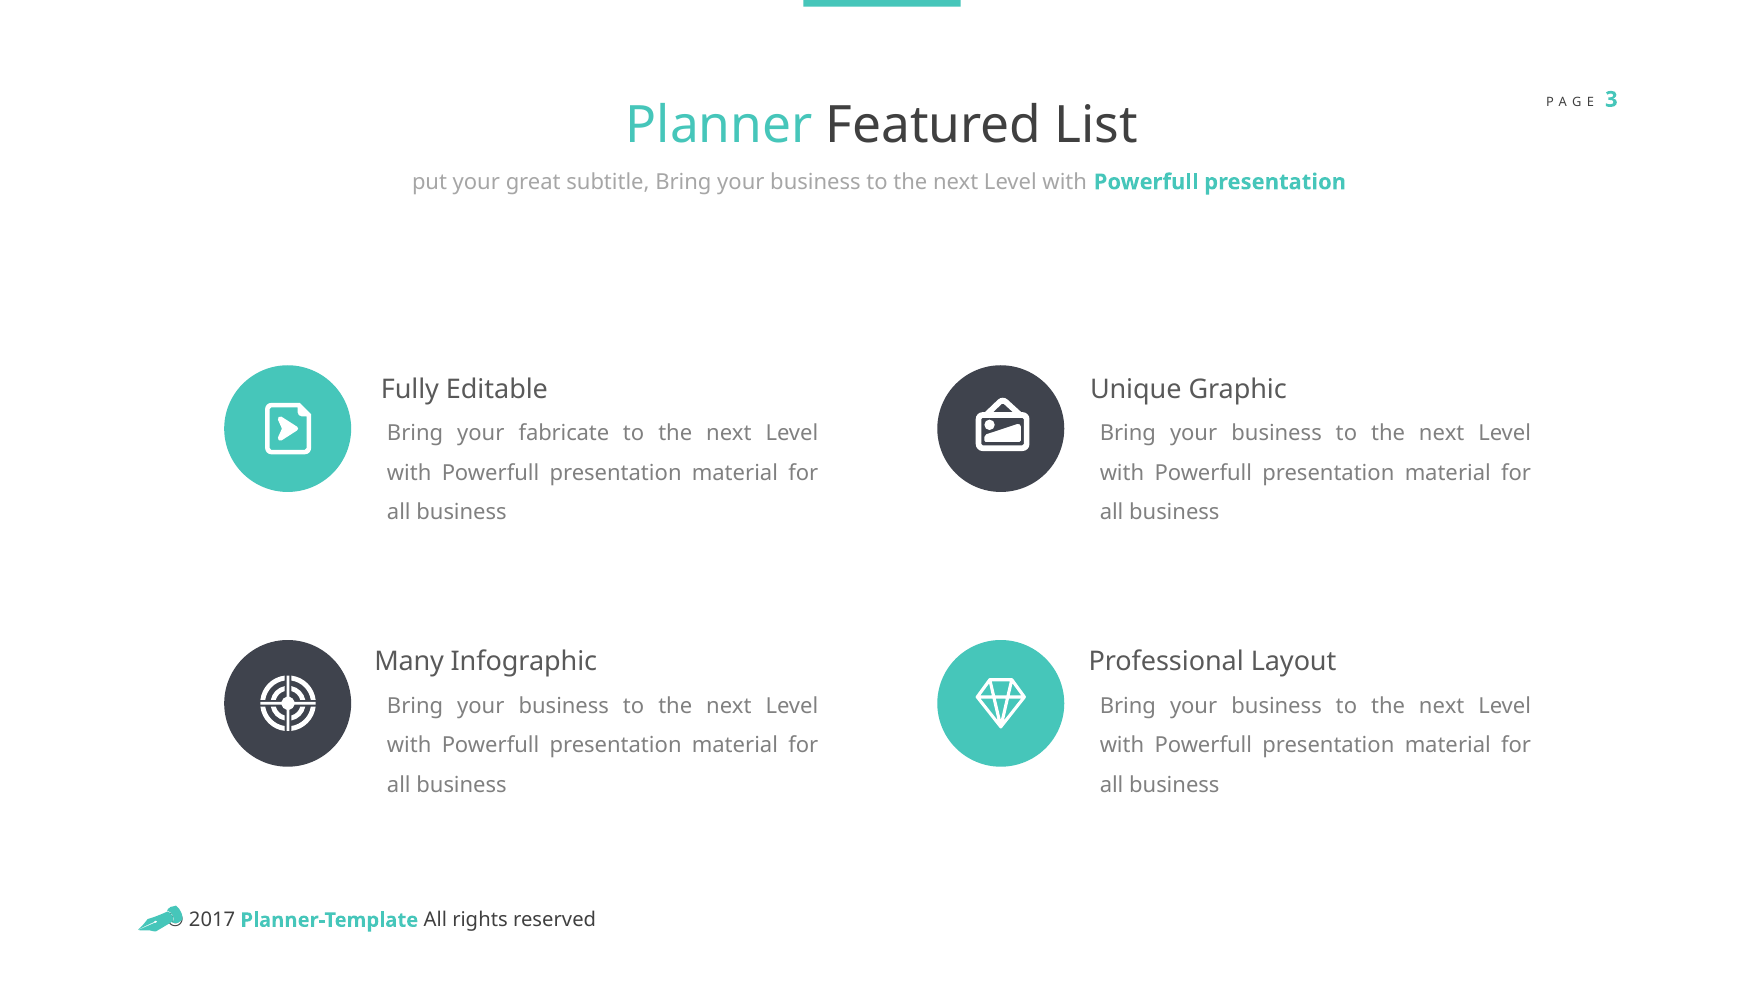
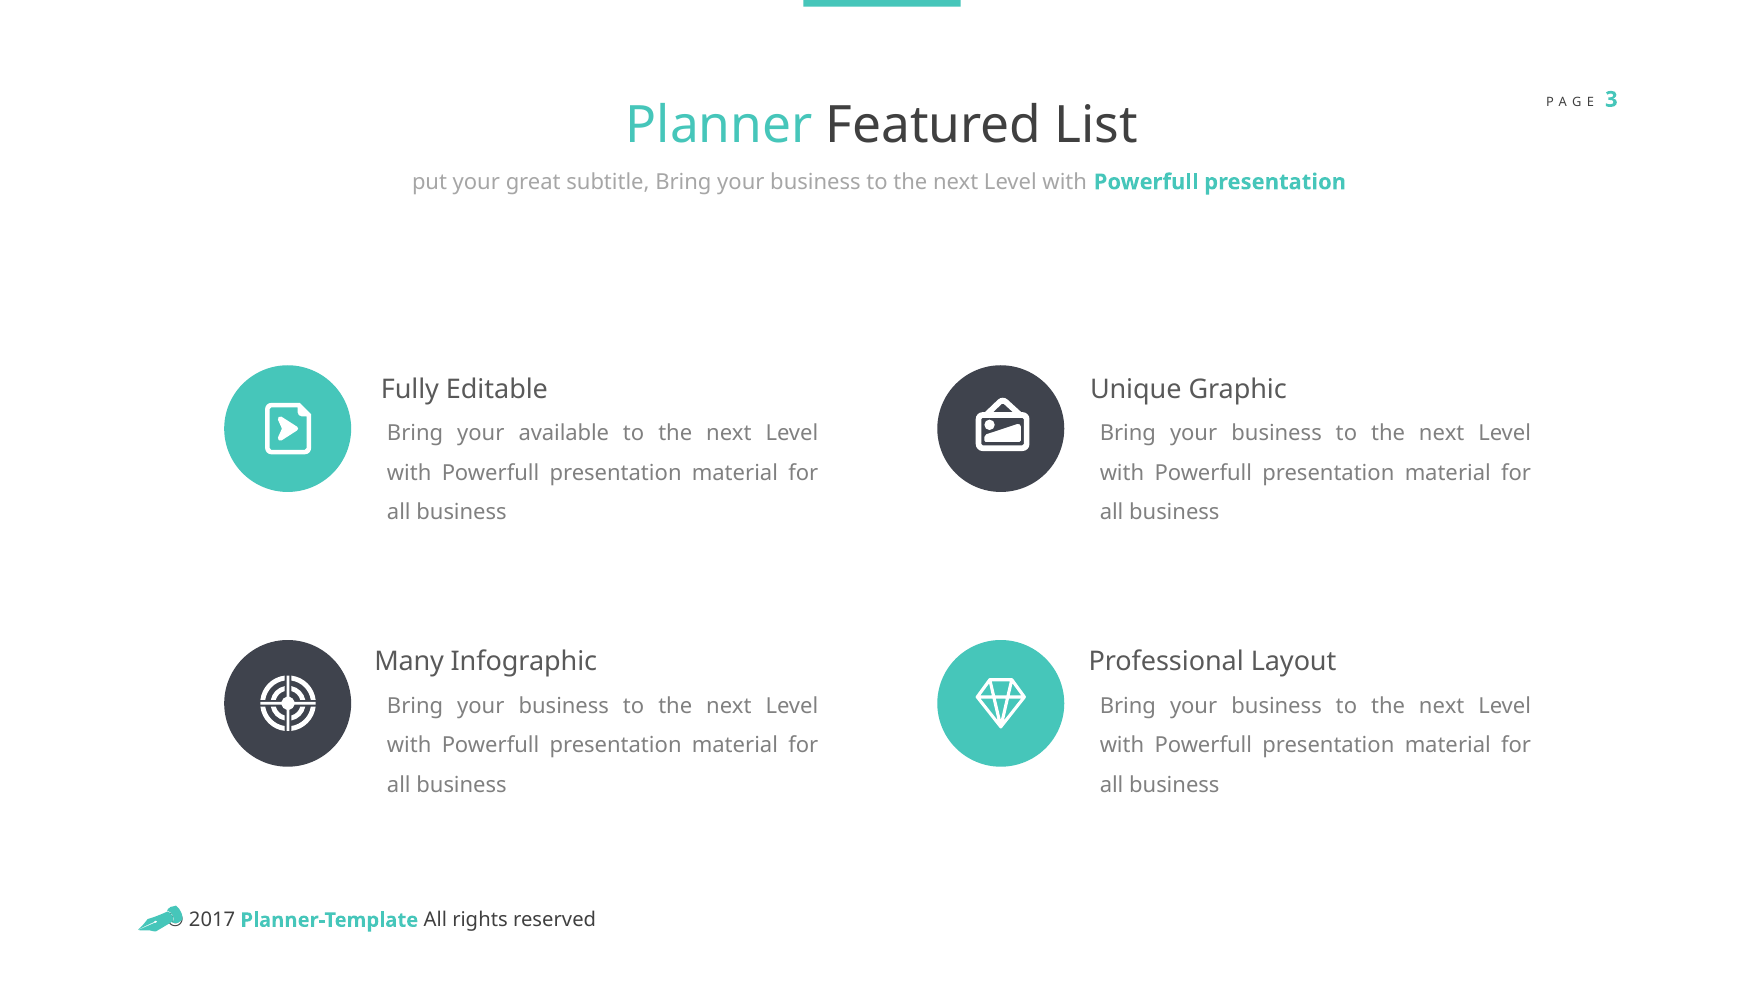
fabricate: fabricate -> available
